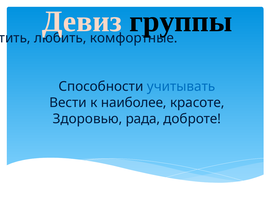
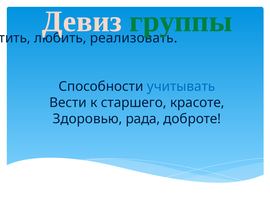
группы colour: black -> green
комфортные: комфортные -> реализовать
наиболее: наиболее -> старшего
